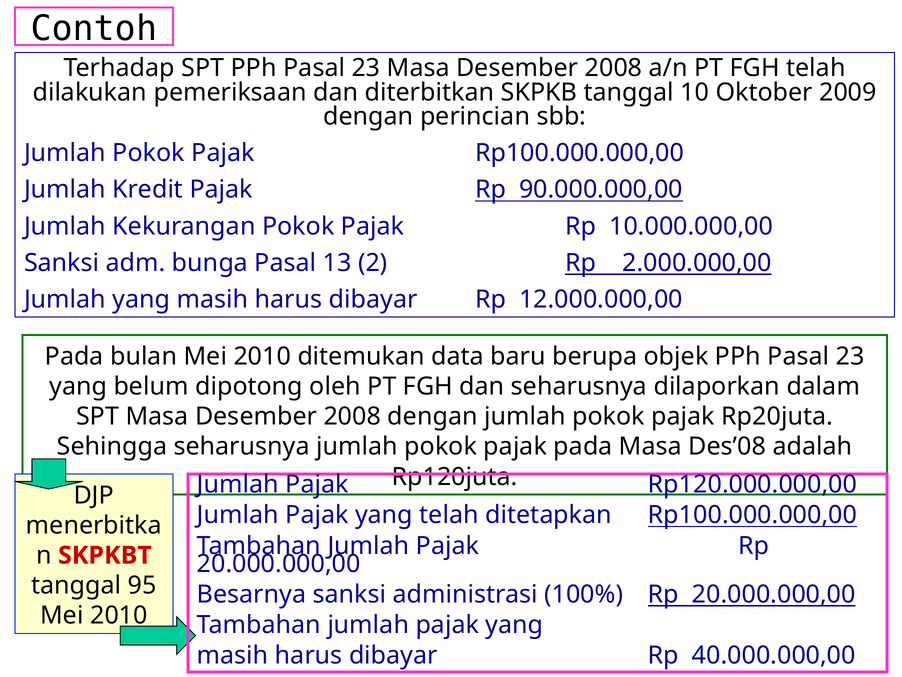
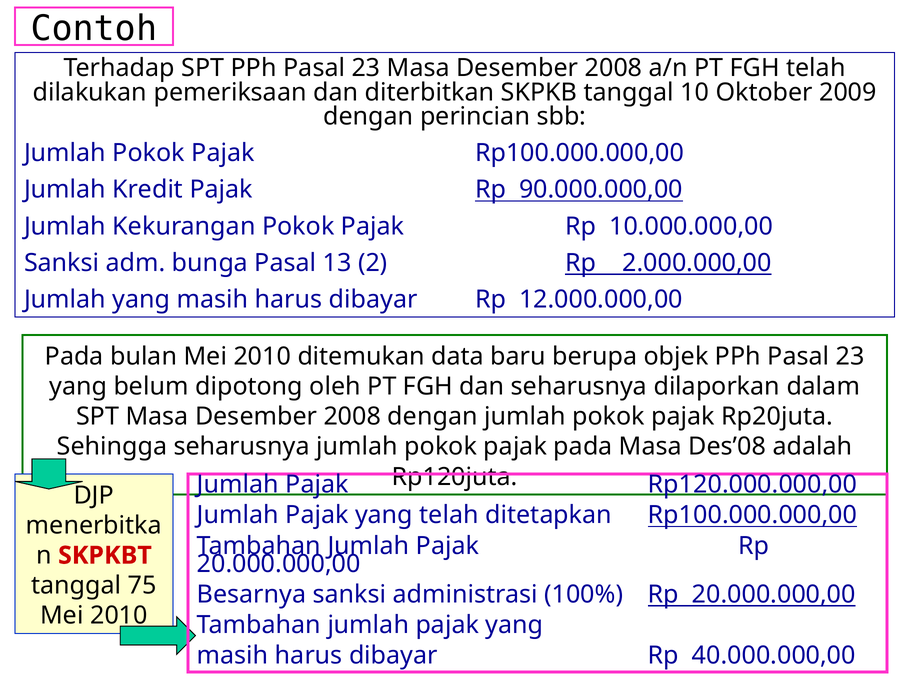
95: 95 -> 75
